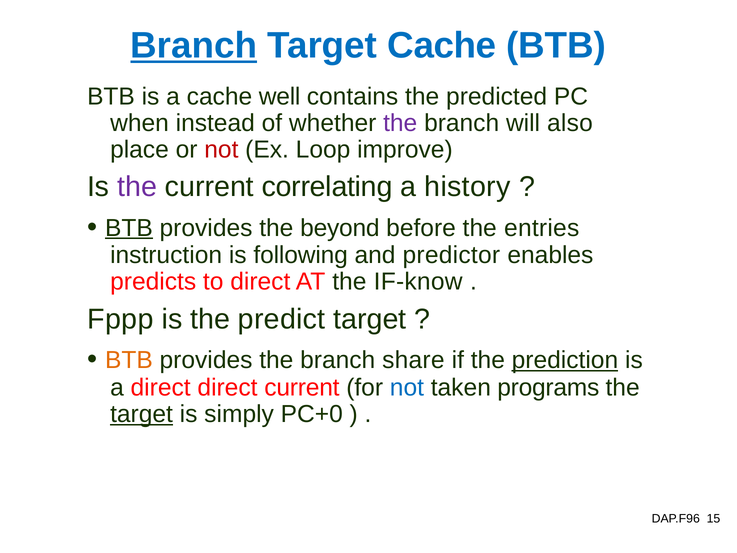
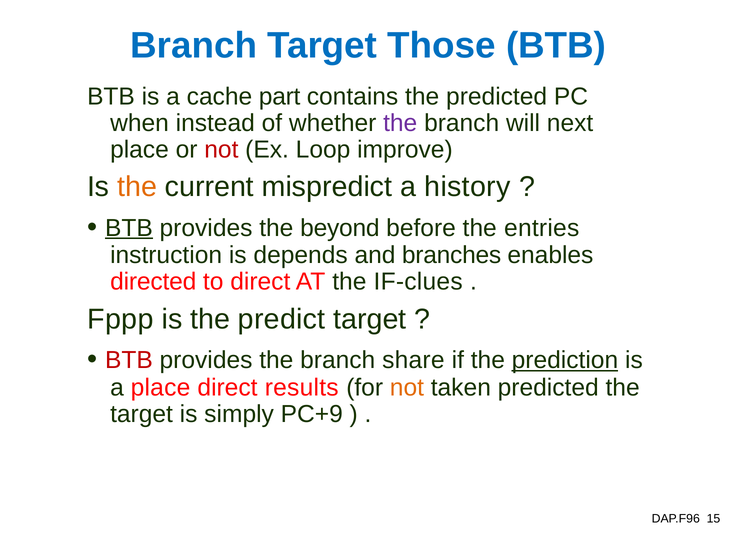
Branch at (194, 46) underline: present -> none
Target Cache: Cache -> Those
well: well -> part
also: also -> next
the at (137, 187) colour: purple -> orange
correlating: correlating -> mispredict
following: following -> depends
predictor: predictor -> branches
predicts: predicts -> directed
IF-know: IF-know -> IF-clues
BTB at (129, 360) colour: orange -> red
a direct: direct -> place
direct current: current -> results
not at (407, 387) colour: blue -> orange
taken programs: programs -> predicted
target at (142, 414) underline: present -> none
PC+0: PC+0 -> PC+9
